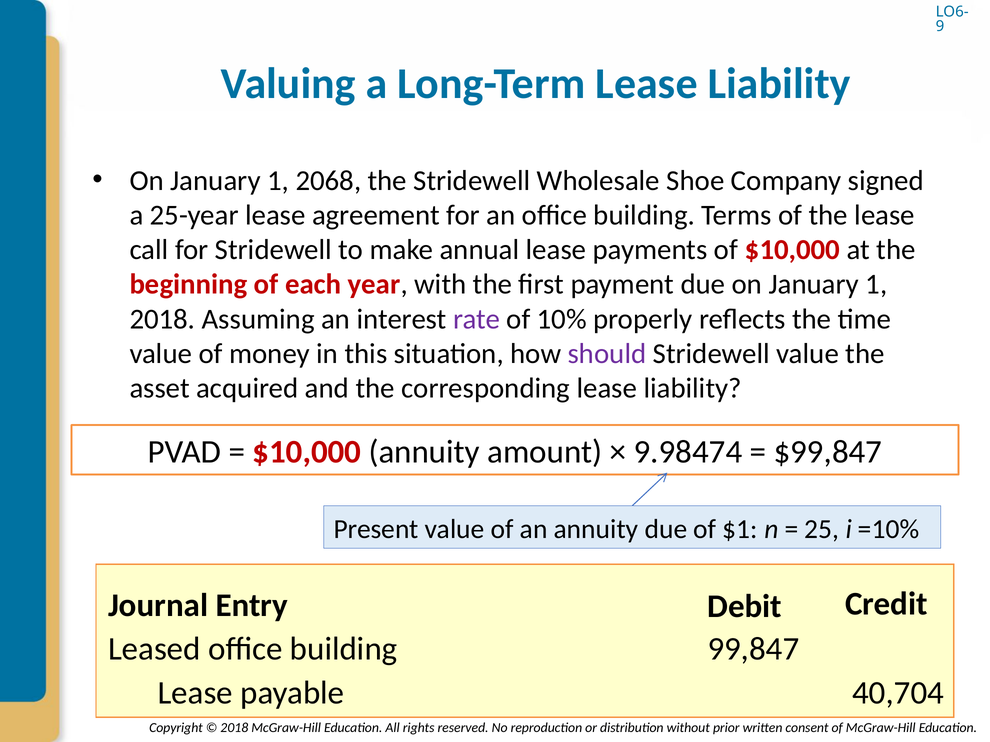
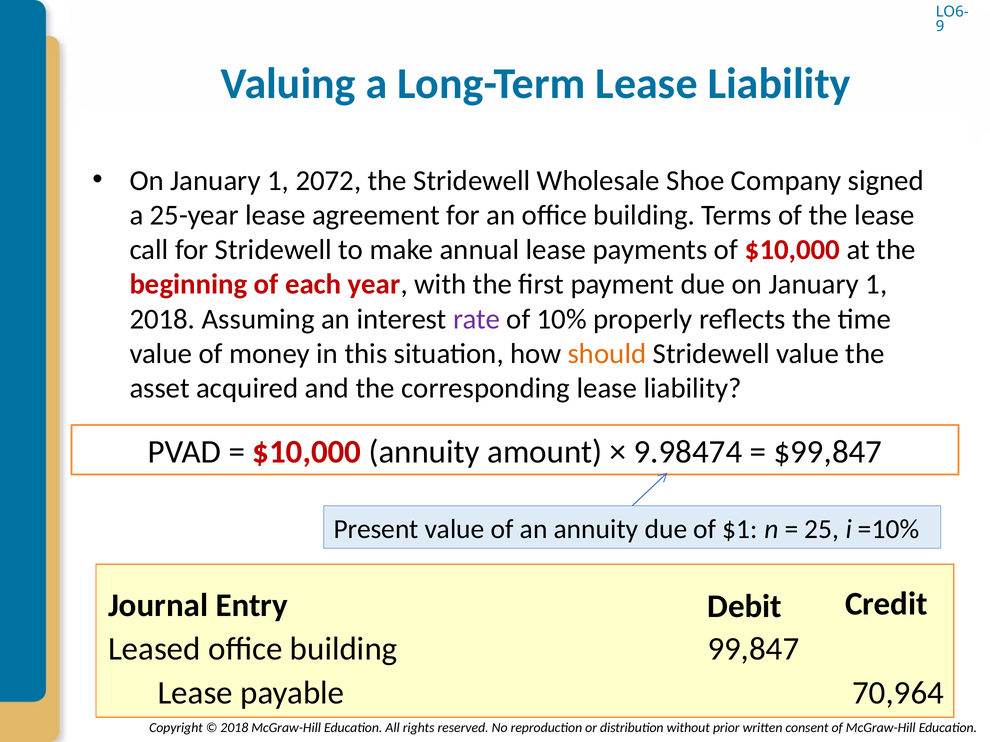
2068: 2068 -> 2072
should colour: purple -> orange
40,704: 40,704 -> 70,964
